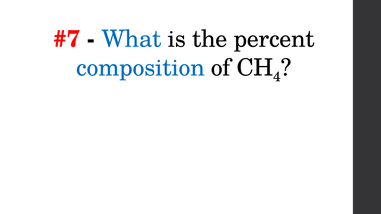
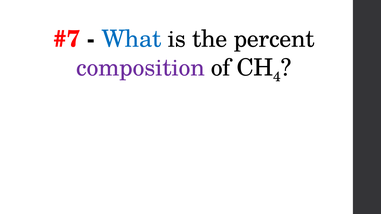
composition colour: blue -> purple
